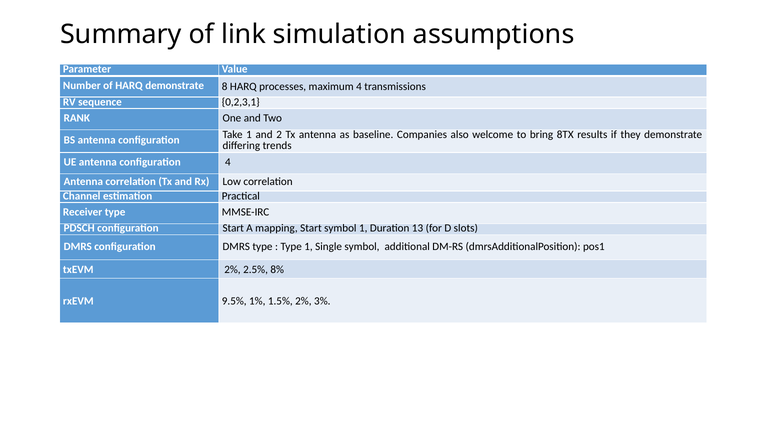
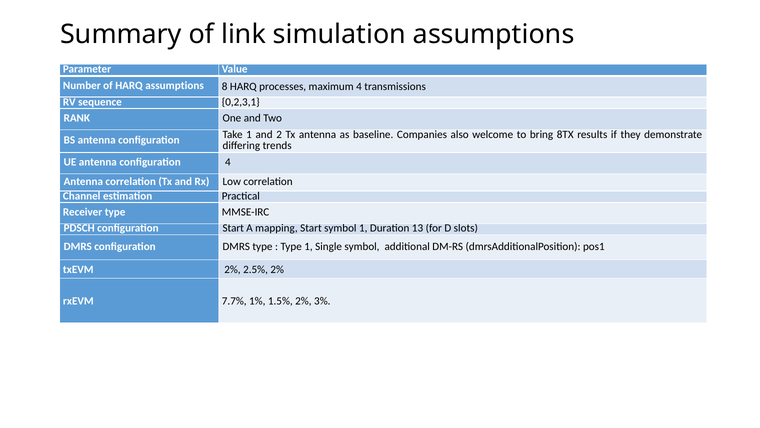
HARQ demonstrate: demonstrate -> assumptions
2.5% 8%: 8% -> 2%
9.5%: 9.5% -> 7.7%
